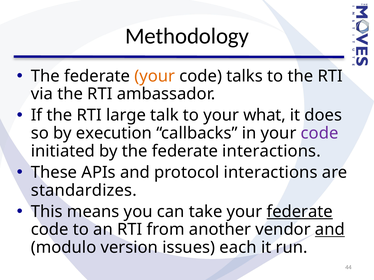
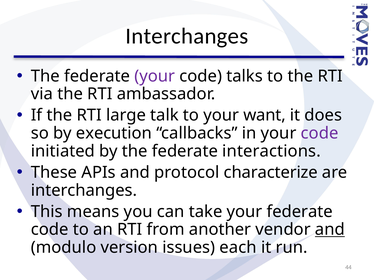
Methodology at (187, 36): Methodology -> Interchanges
your at (155, 76) colour: orange -> purple
what: what -> want
protocol interactions: interactions -> characterize
standardizes at (84, 191): standardizes -> interchanges
federate at (300, 212) underline: present -> none
